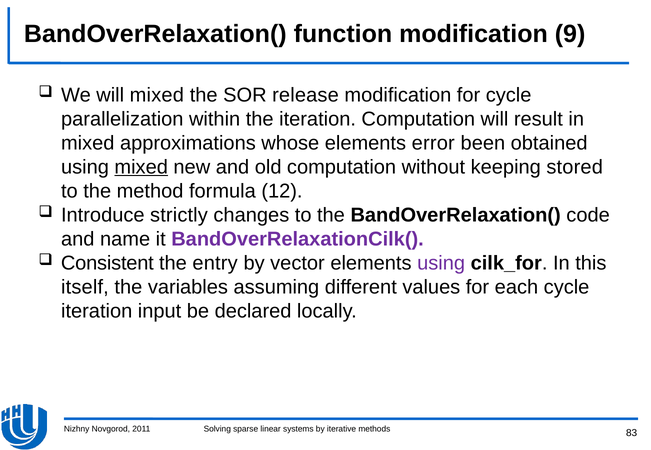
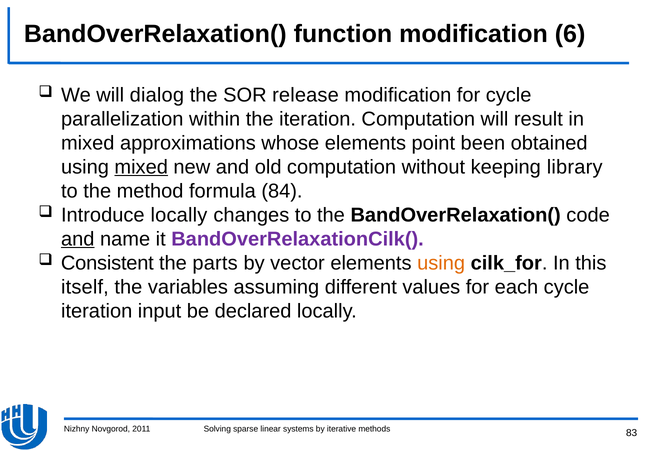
9: 9 -> 6
will mixed: mixed -> dialog
error: error -> point
stored: stored -> library
12: 12 -> 84
Introduce strictly: strictly -> locally
and at (78, 239) underline: none -> present
entry: entry -> parts
using at (441, 263) colour: purple -> orange
